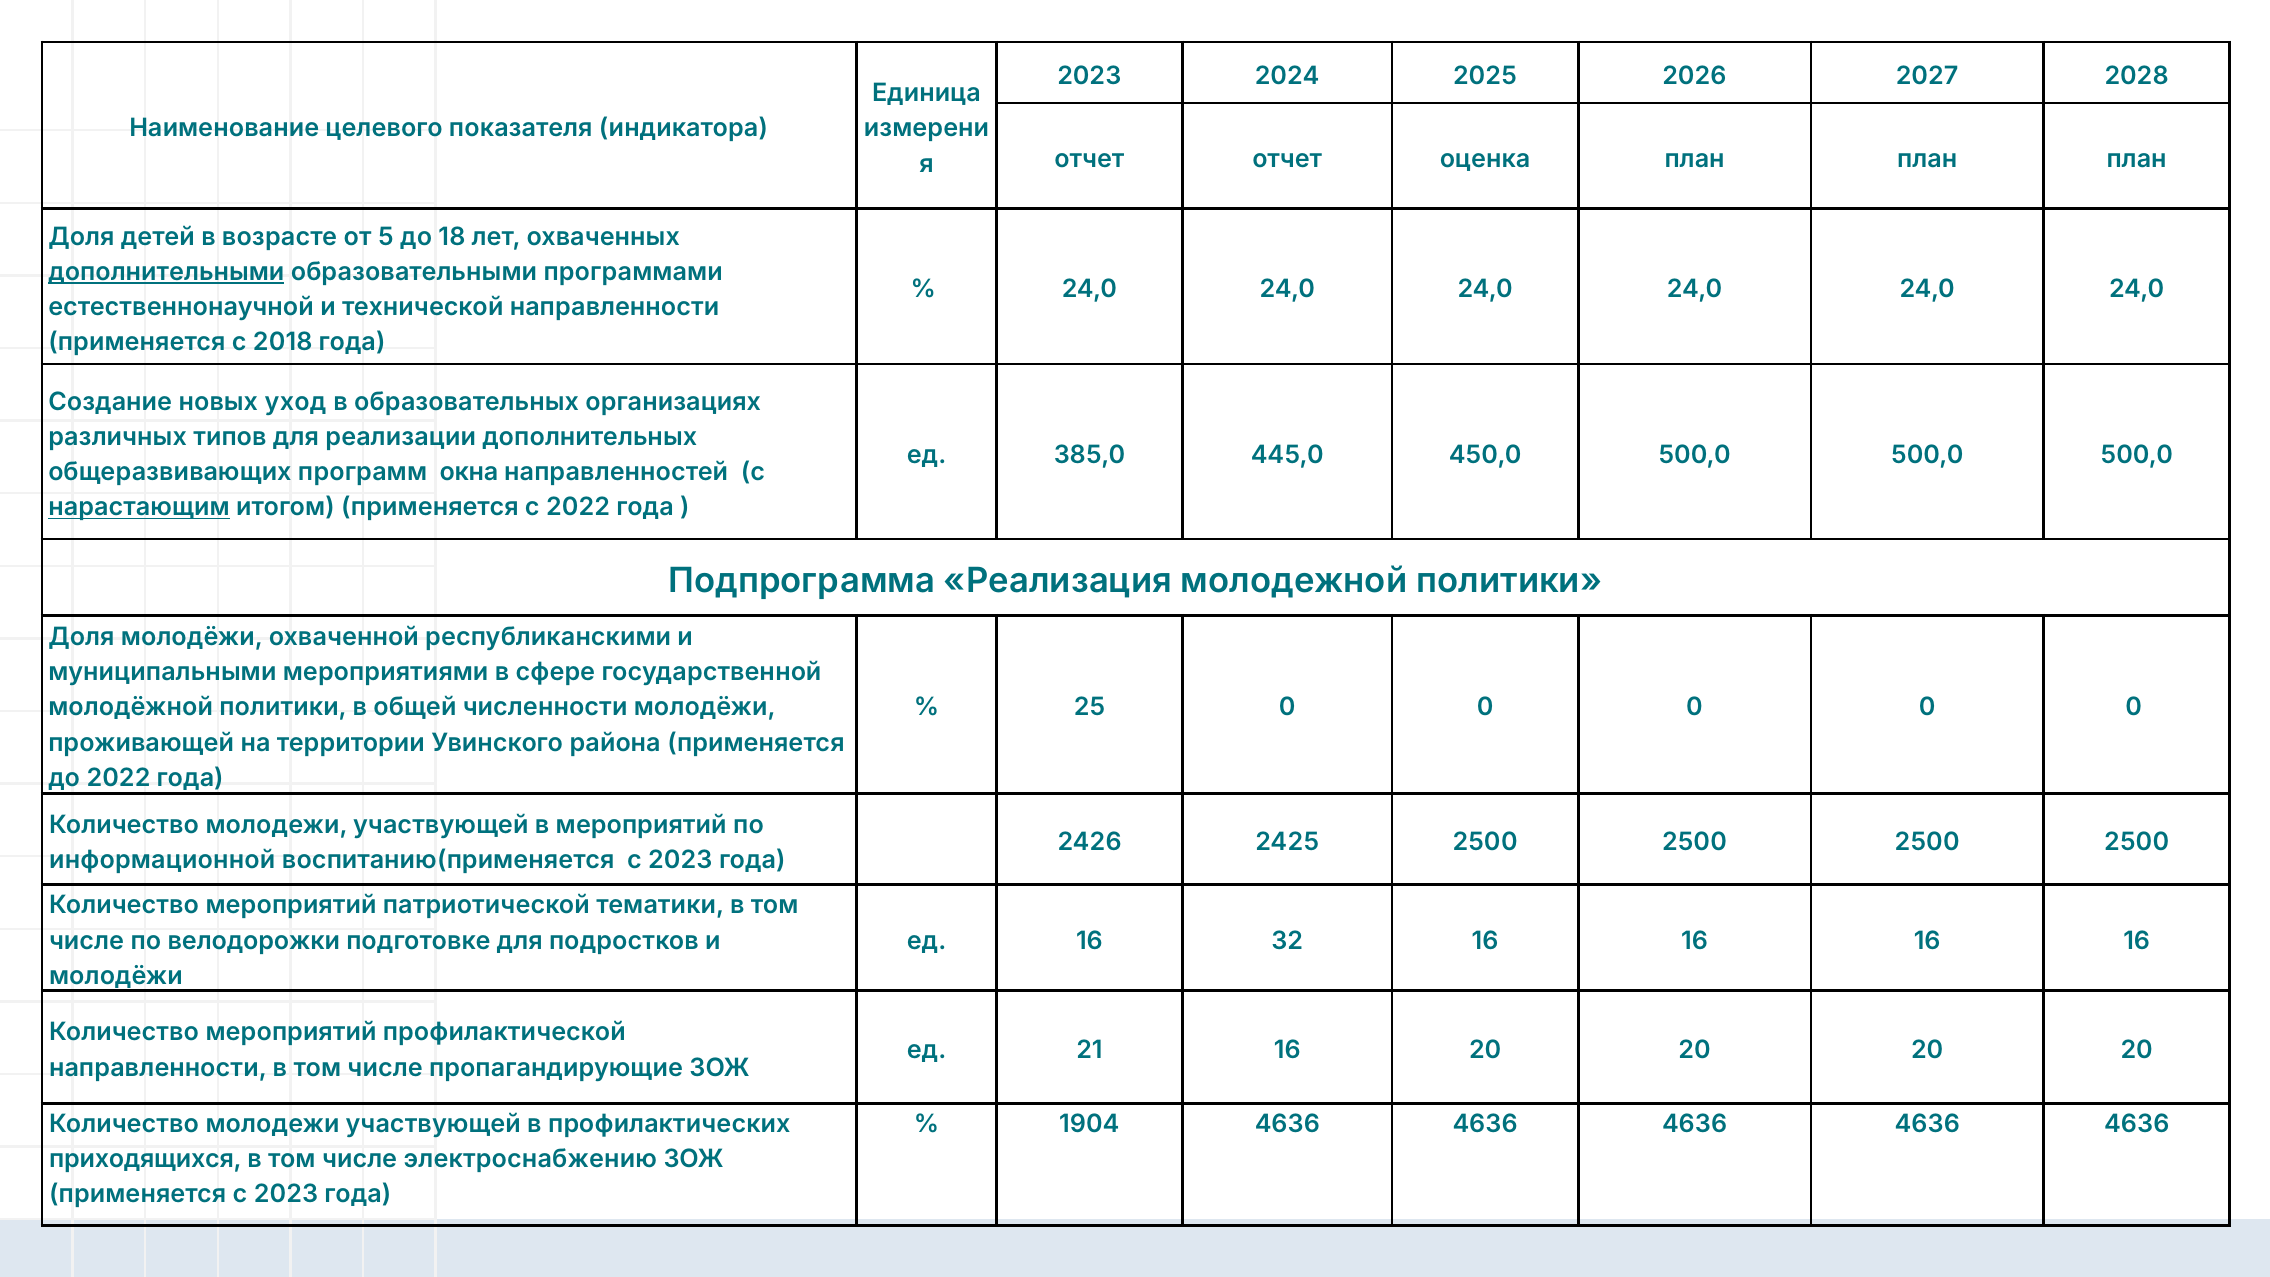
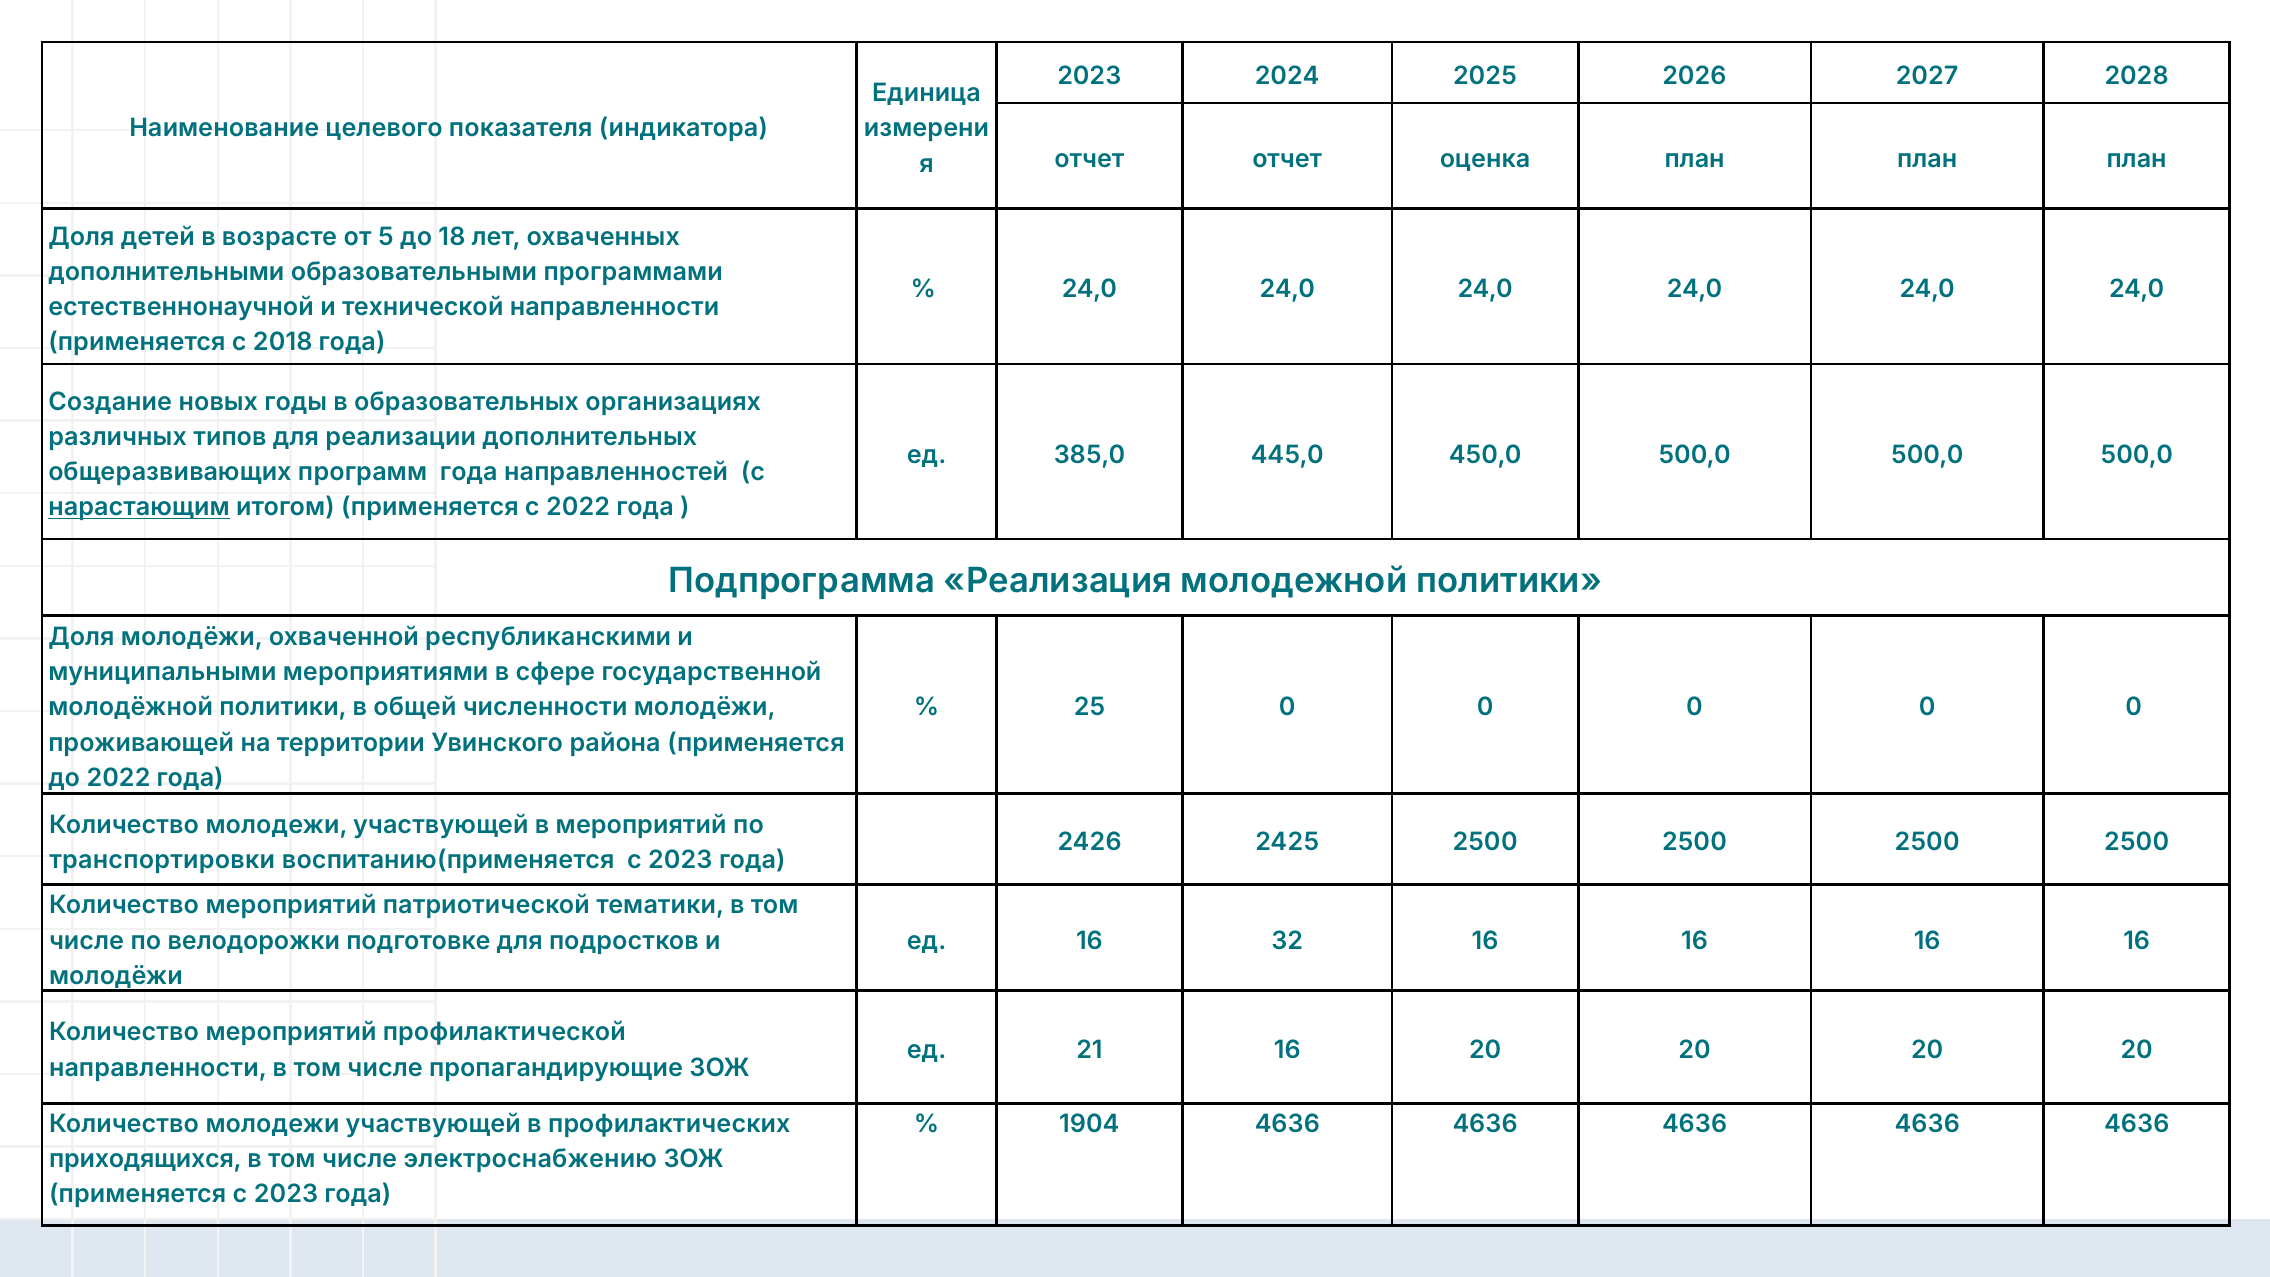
дополнительными underline: present -> none
уход: уход -> годы
программ окна: окна -> года
информационной: информационной -> транспортировки
